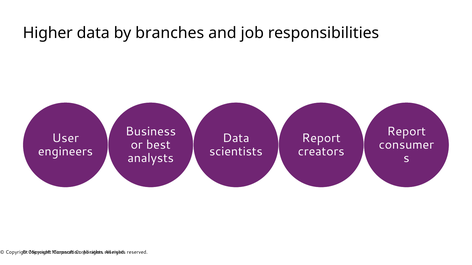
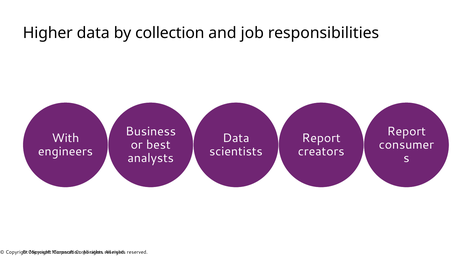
branches: branches -> collection
User: User -> With
